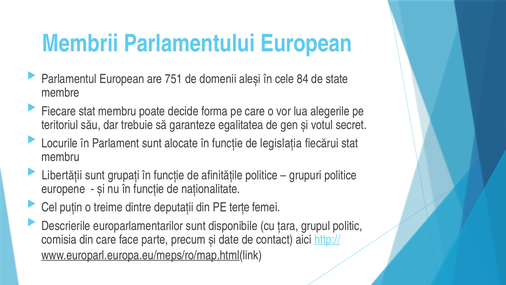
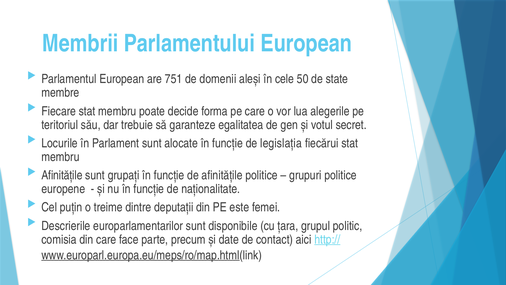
84: 84 -> 50
Libertății at (62, 175): Libertății -> Afinitățile
terțe: terțe -> este
